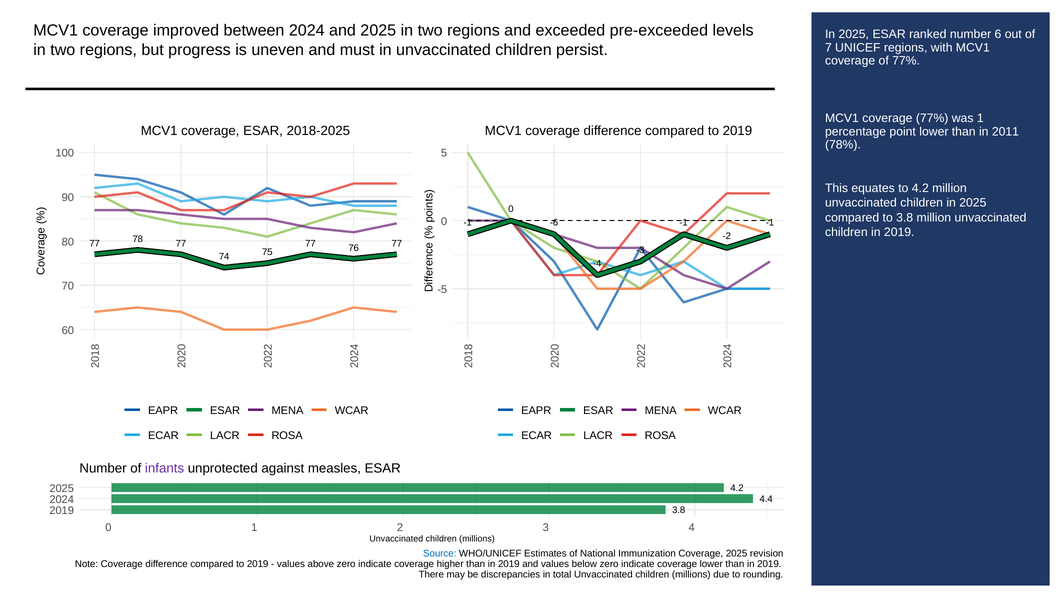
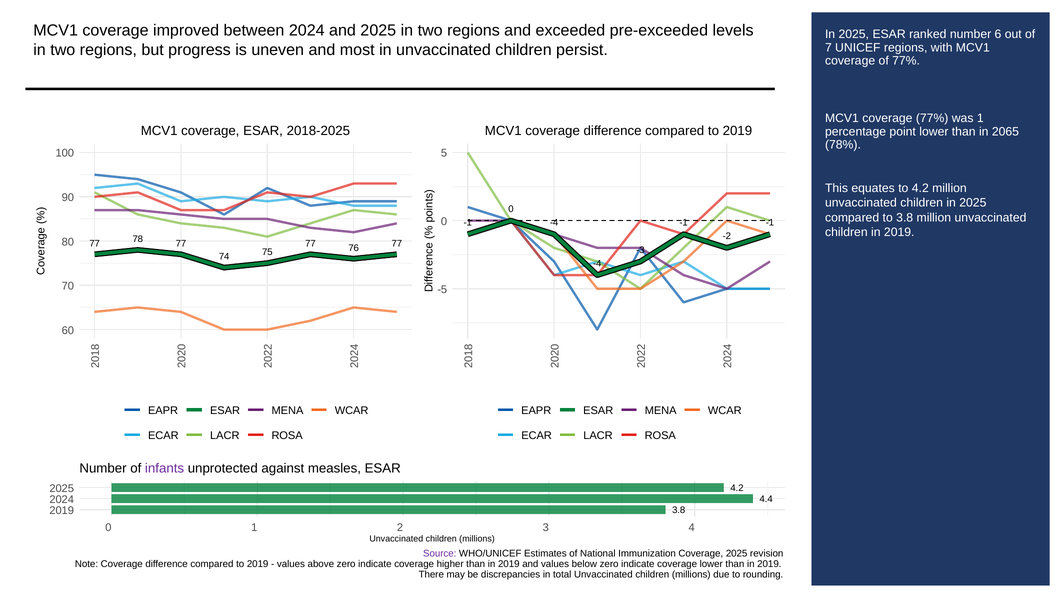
must: must -> most
2011: 2011 -> 2065
-6 at (554, 223): -6 -> -4
Source colour: blue -> purple
